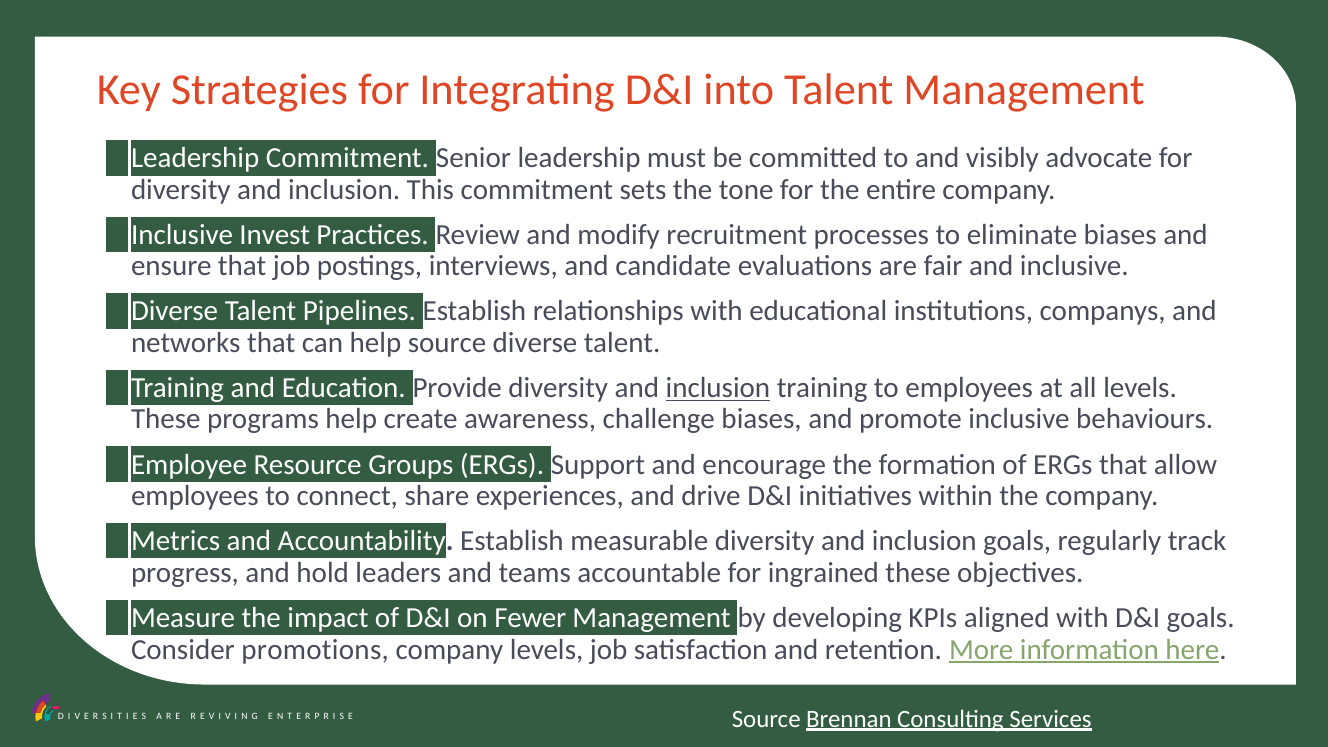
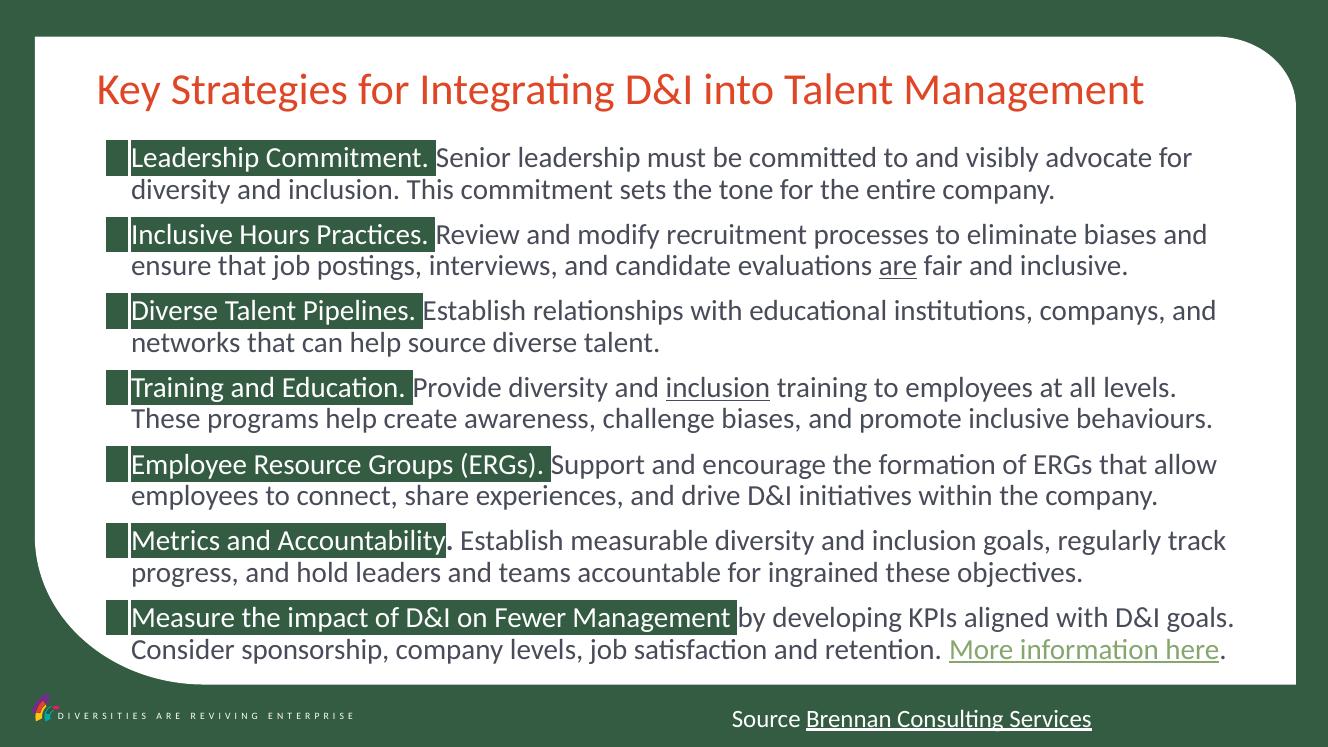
Invest: Invest -> Hours
are underline: none -> present
promotions: promotions -> sponsorship
